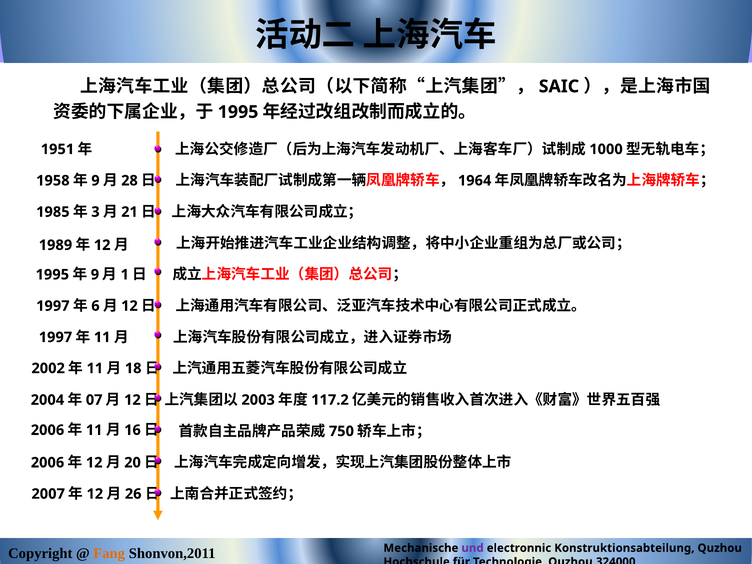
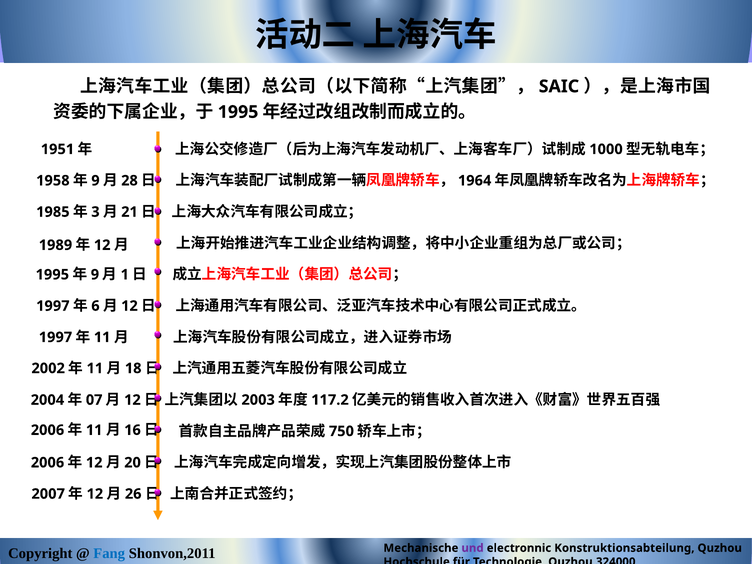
Fang colour: orange -> blue
